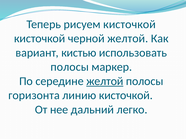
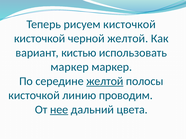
полосы at (70, 67): полосы -> маркер
горизонта at (34, 96): горизонта -> кисточкой
линию кисточкой: кисточкой -> проводим
нее underline: none -> present
легко: легко -> цвета
